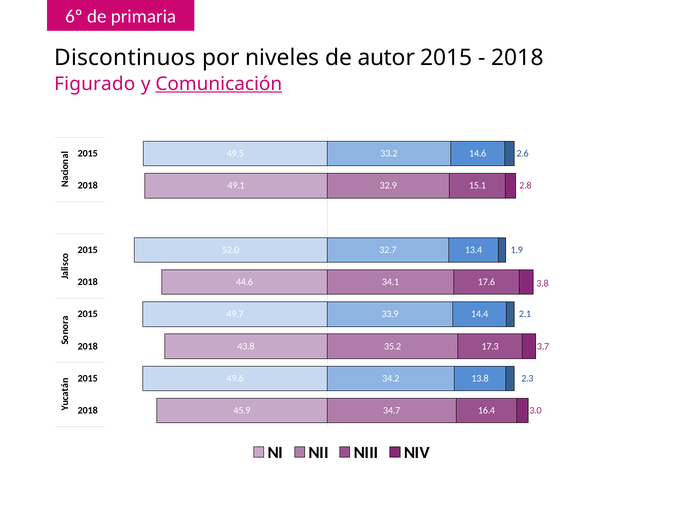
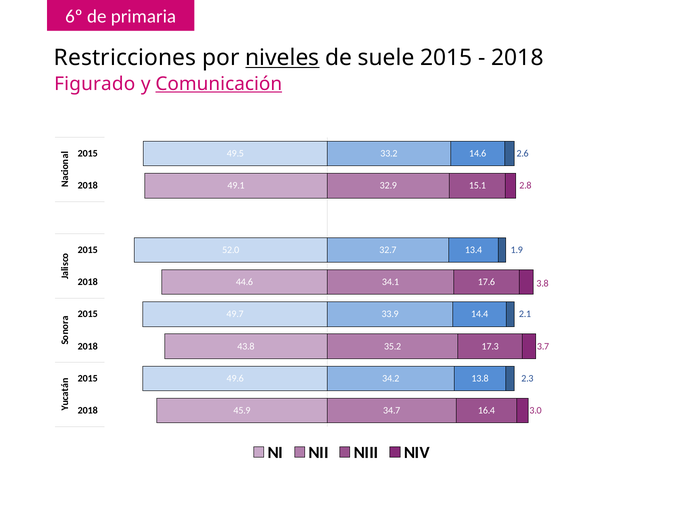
Discontinuos: Discontinuos -> Restricciones
niveles underline: none -> present
autor: autor -> suele
